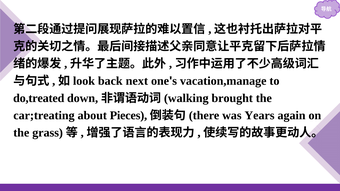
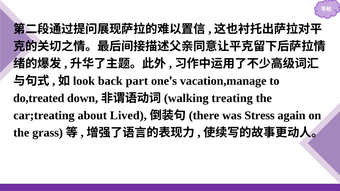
next: next -> part
brought: brought -> treating
Pieces: Pieces -> Lived
Years: Years -> Stress
